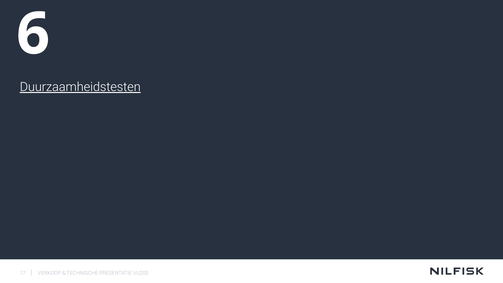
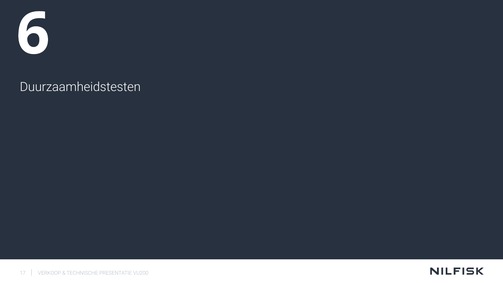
Duurzaamheidstesten underline: present -> none
